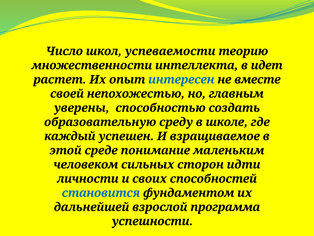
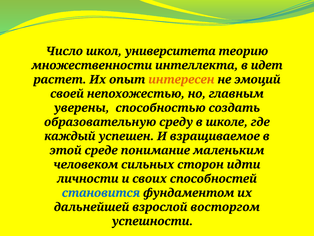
успеваемости: успеваемости -> университета
интересен colour: blue -> orange
вместе: вместе -> эмоций
программа: программа -> восторгом
